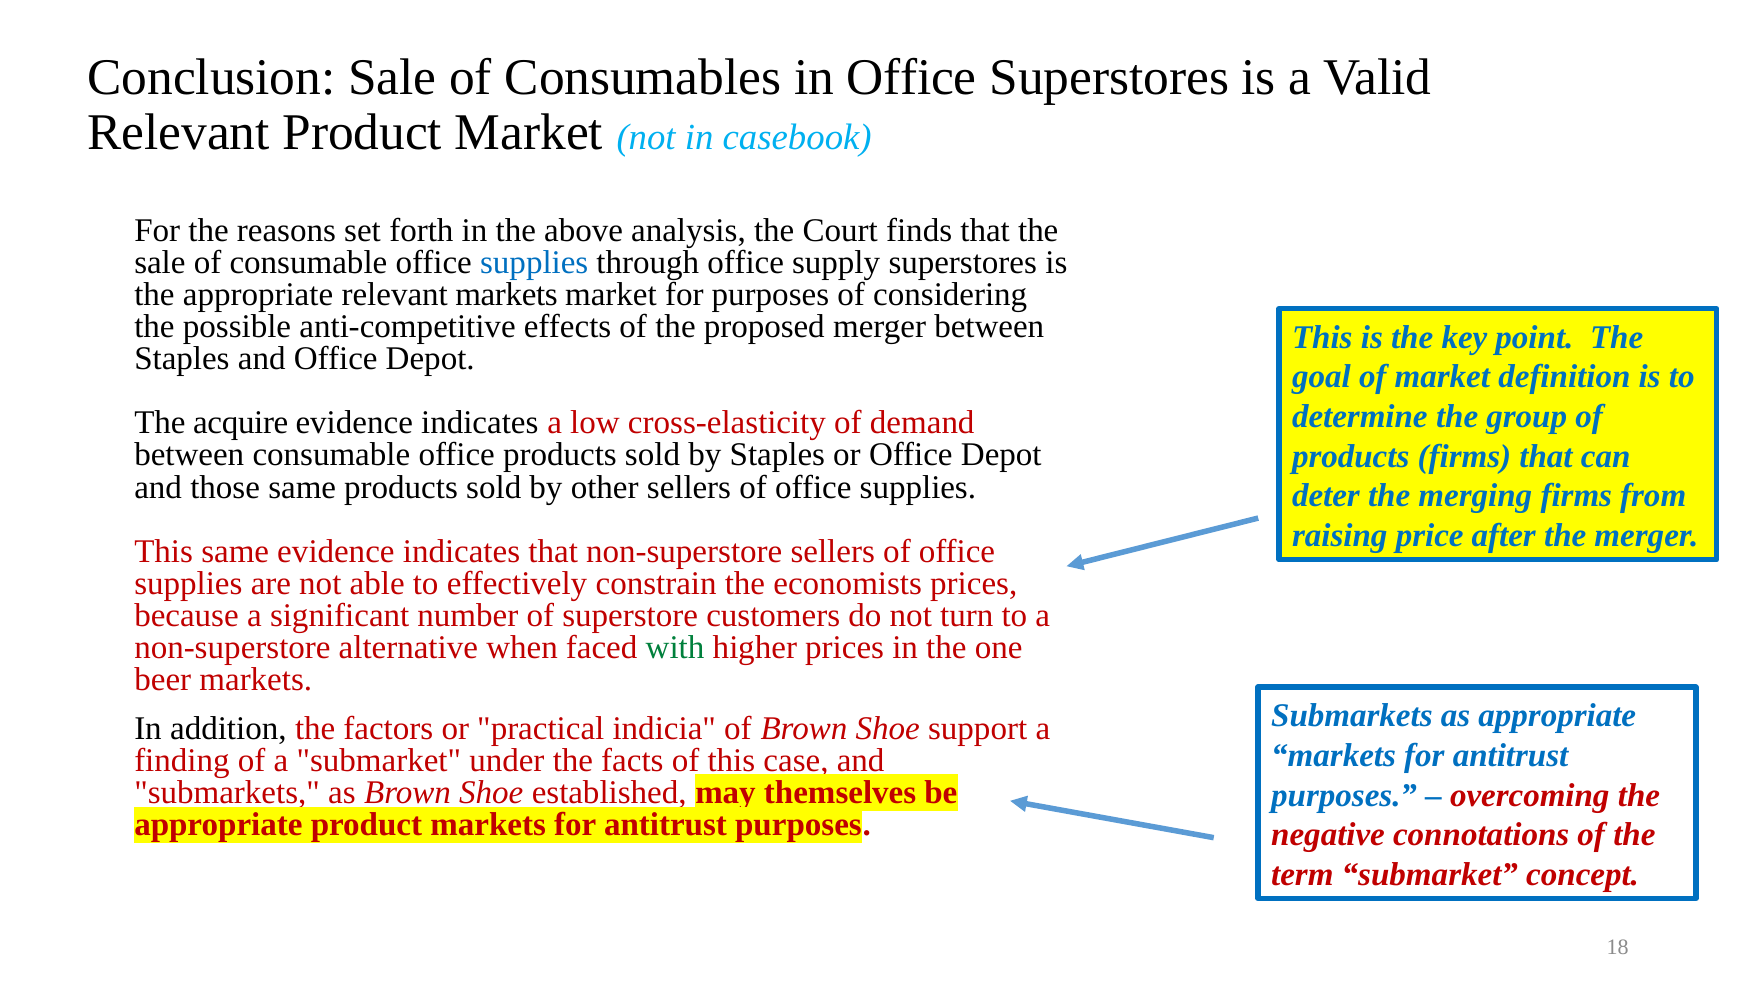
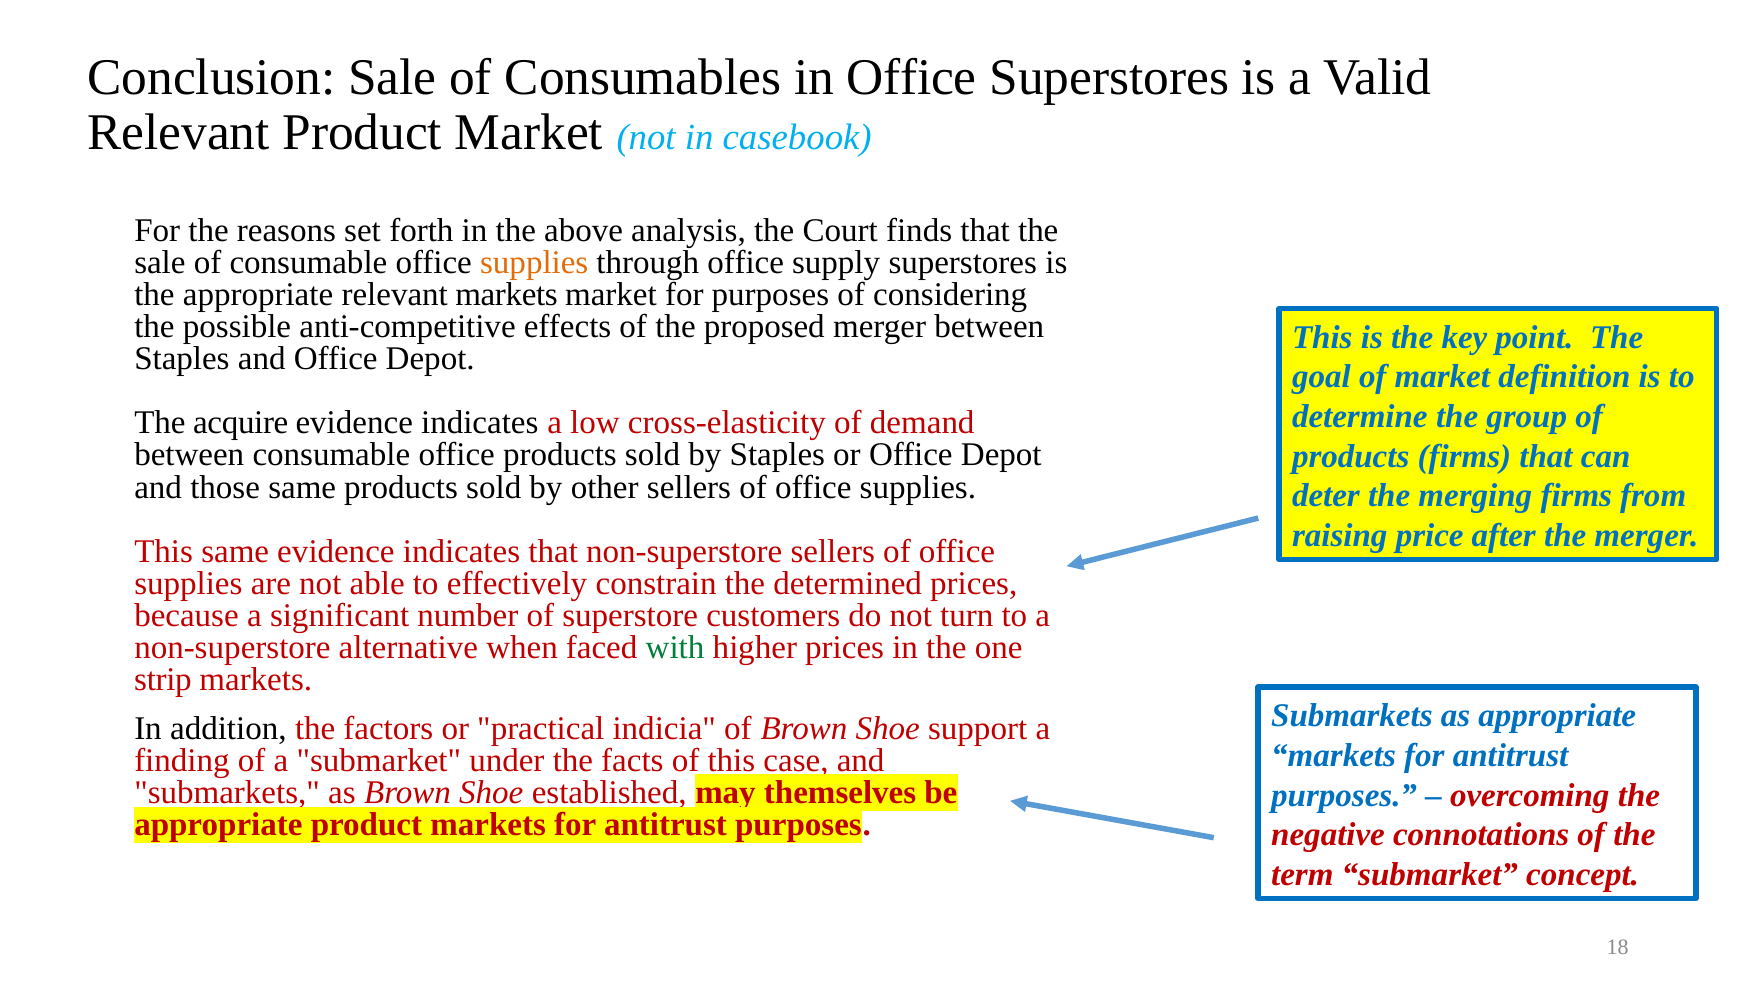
supplies at (534, 262) colour: blue -> orange
economists: economists -> determined
beer: beer -> strip
